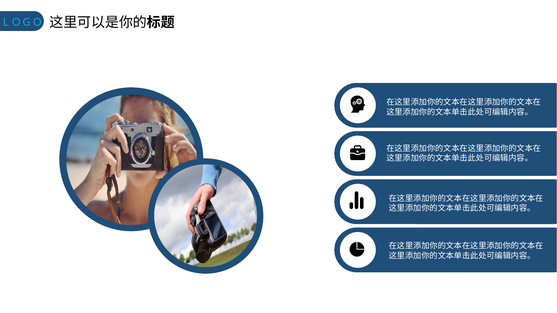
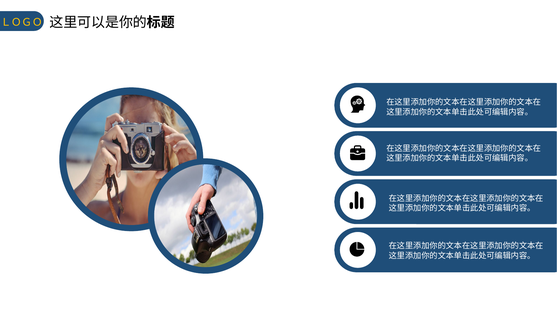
ＬＯＧＯ colour: light blue -> yellow
